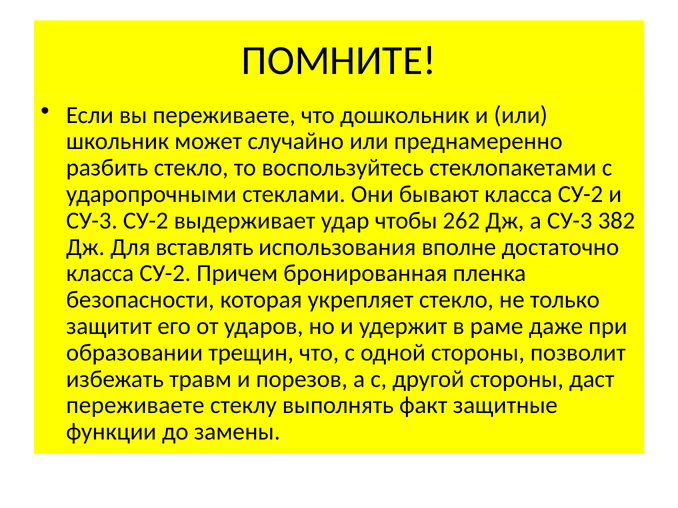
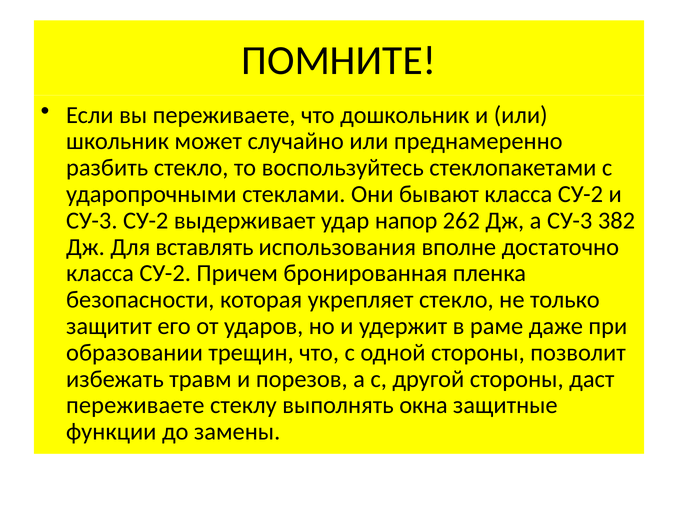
чтобы: чтобы -> напор
факт: факт -> окна
